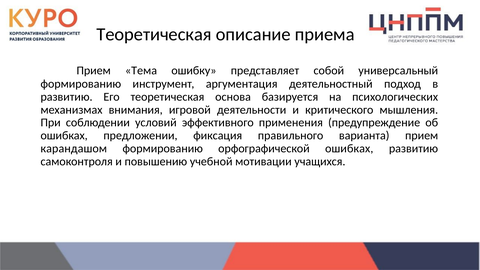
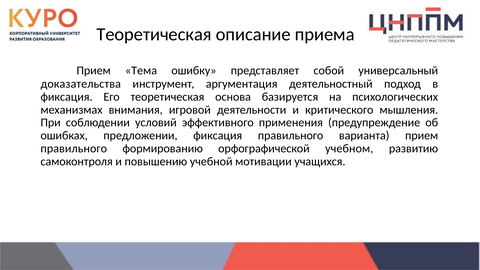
формированию at (81, 84): формированию -> доказательства
развитию at (67, 97): развитию -> фиксация
карандашом at (74, 149): карандашом -> правильного
орфографической ошибках: ошибках -> учебном
